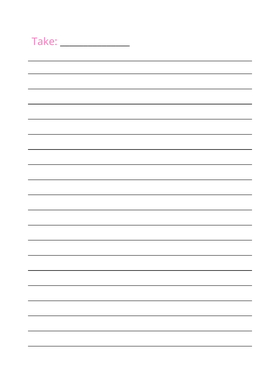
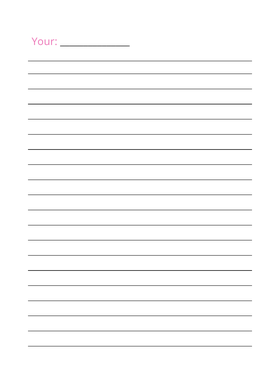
Take: Take -> Your
